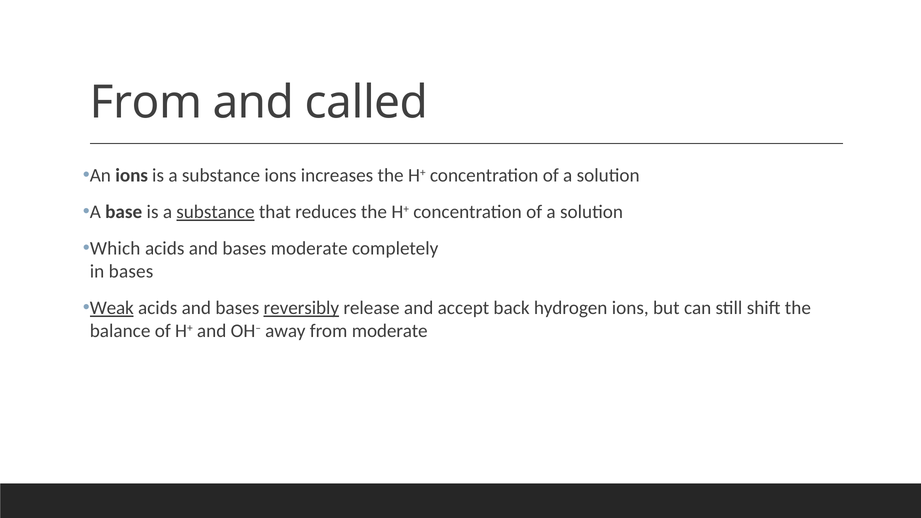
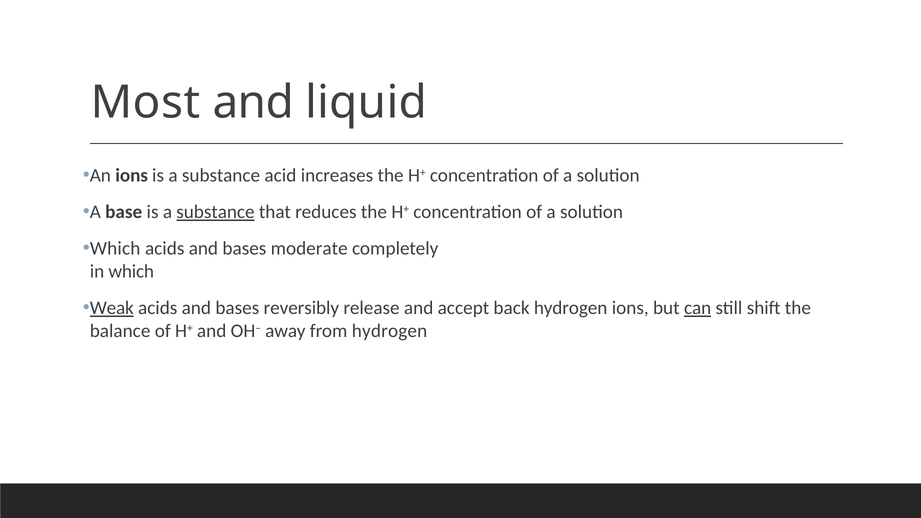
From at (146, 103): From -> Most
called: called -> liquid
substance ions: ions -> acid
in bases: bases -> which
reversibly underline: present -> none
can underline: none -> present
from moderate: moderate -> hydrogen
